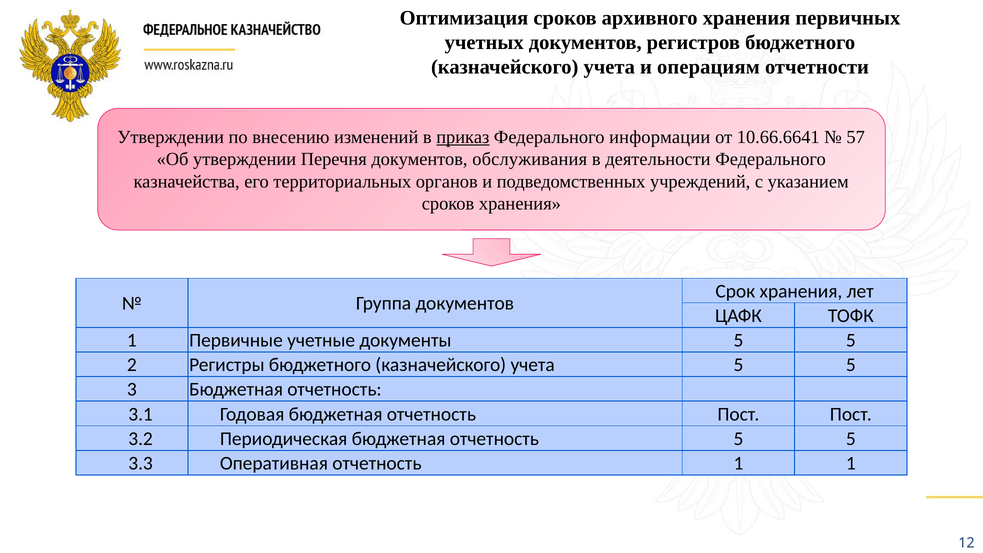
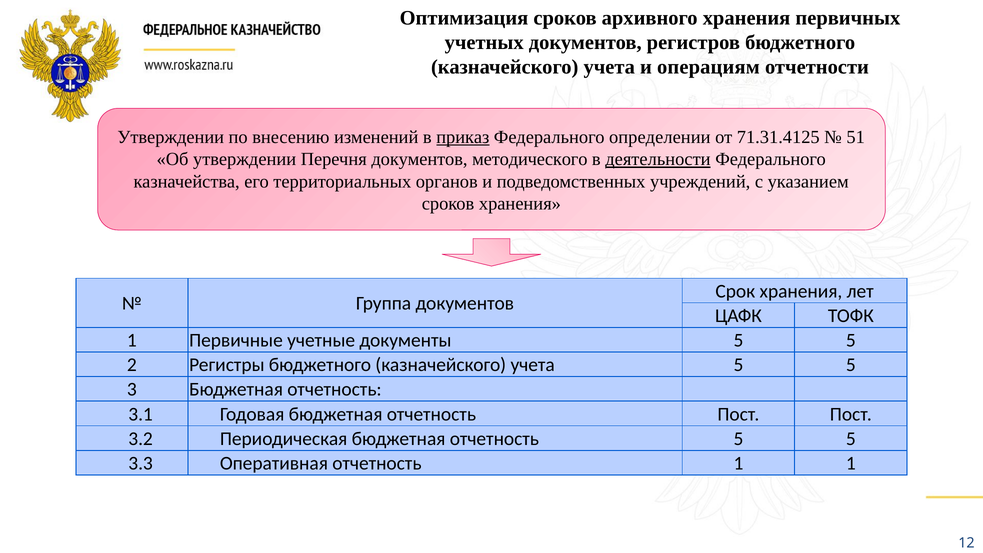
информации: информации -> определении
10.66.6641: 10.66.6641 -> 71.31.4125
57: 57 -> 51
обслуживания: обслуживания -> методического
деятельности underline: none -> present
